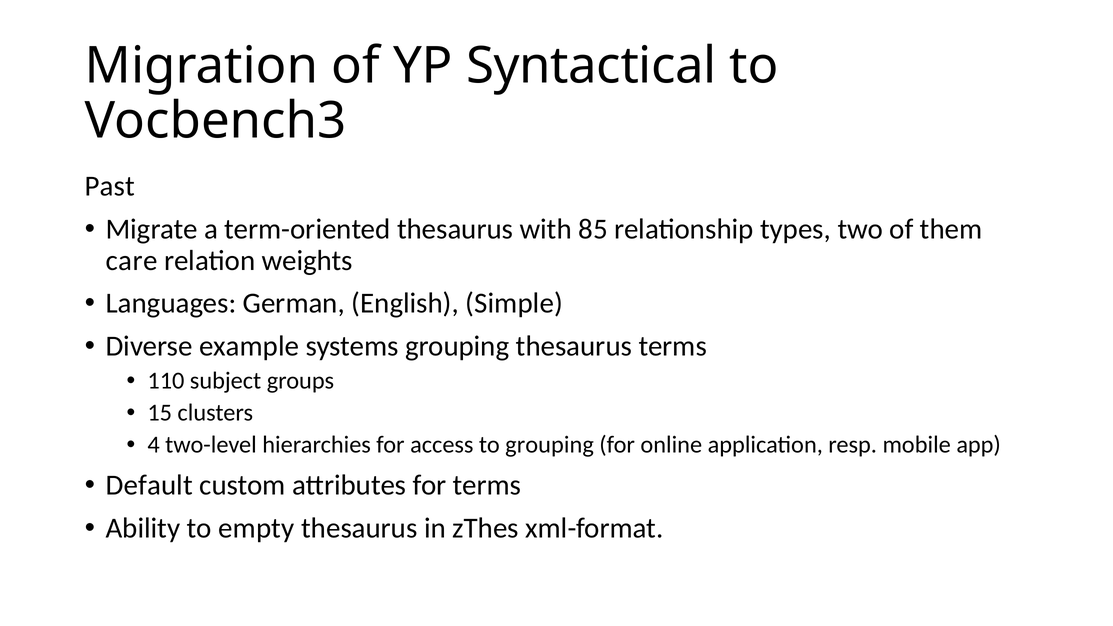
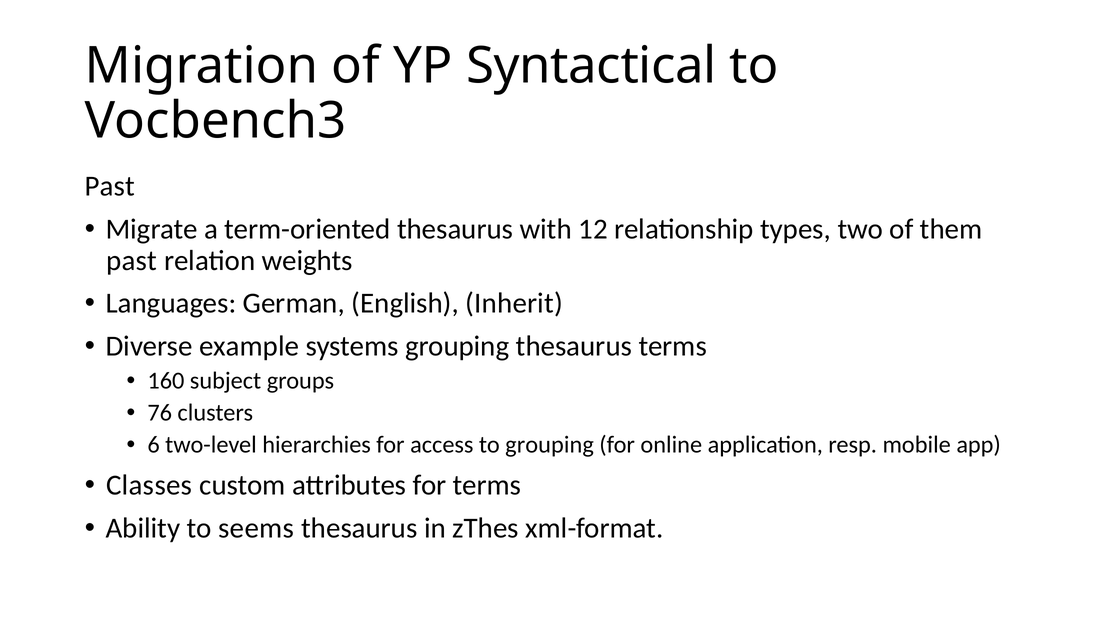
85: 85 -> 12
care at (132, 260): care -> past
Simple: Simple -> Inherit
110: 110 -> 160
15: 15 -> 76
4: 4 -> 6
Default: Default -> Classes
empty: empty -> seems
